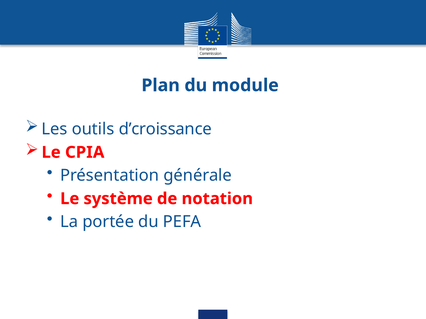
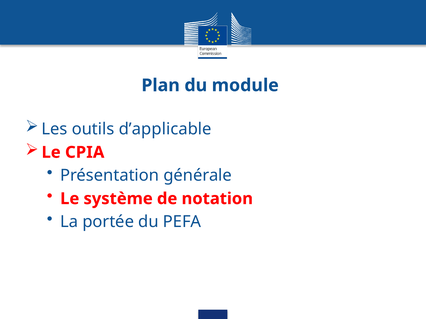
d’croissance: d’croissance -> d’applicable
